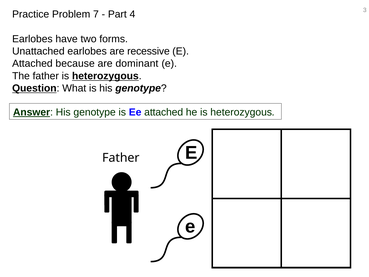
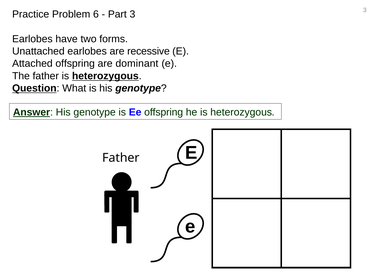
7: 7 -> 6
Part 4: 4 -> 3
Attached because: because -> offspring
Ee attached: attached -> offspring
